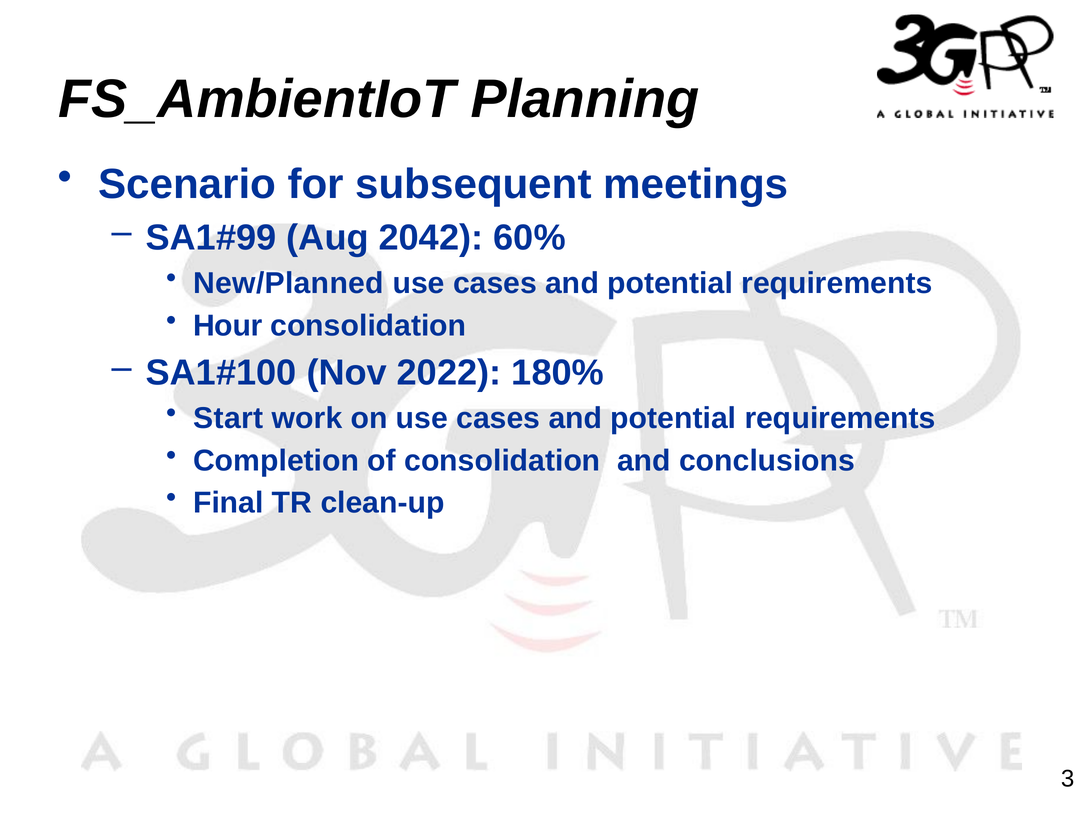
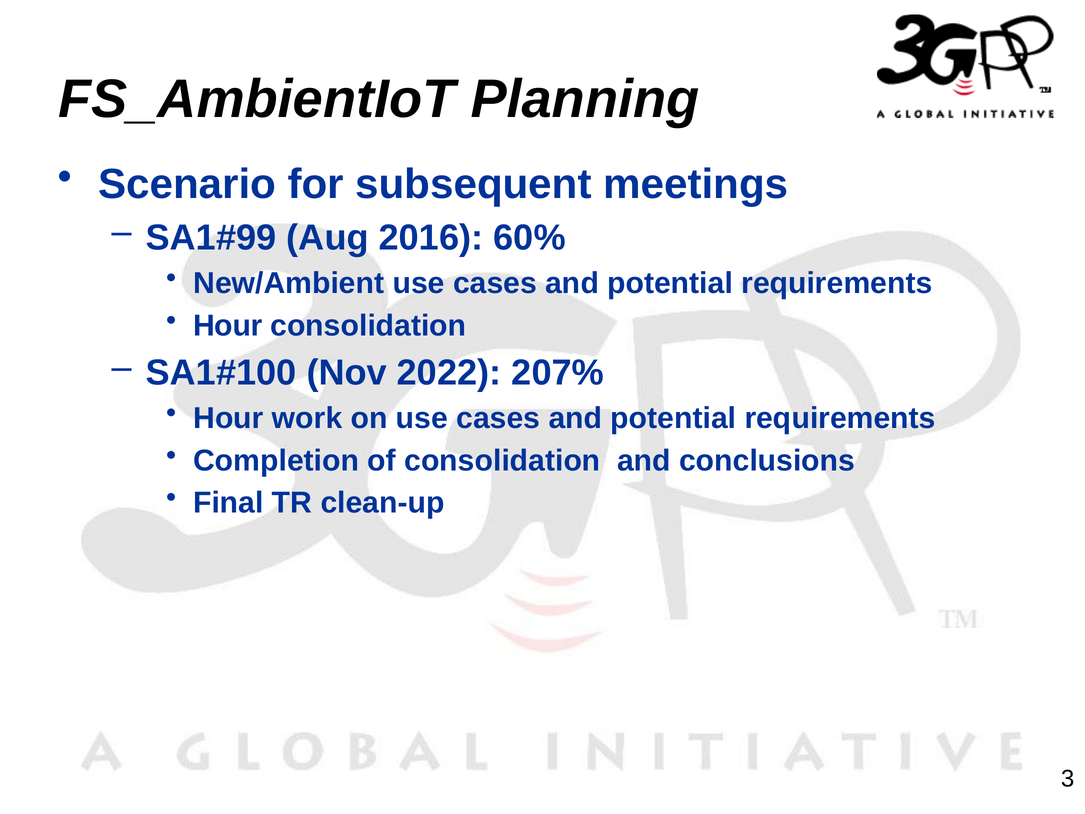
2042: 2042 -> 2016
New/Planned: New/Planned -> New/Ambient
180%: 180% -> 207%
Start at (228, 418): Start -> Hour
